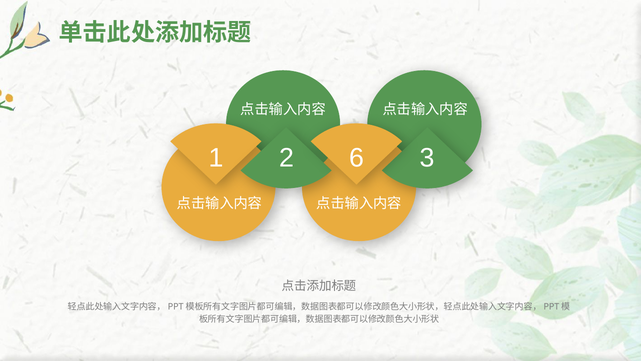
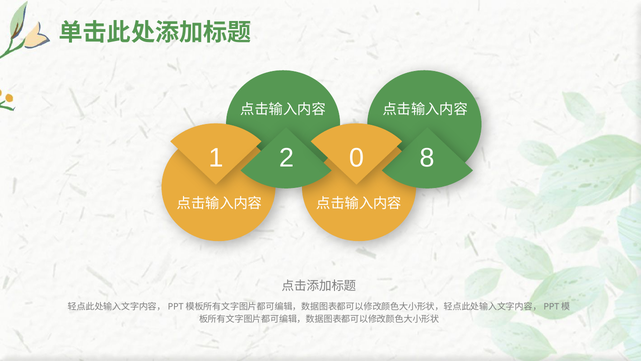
6: 6 -> 0
3: 3 -> 8
